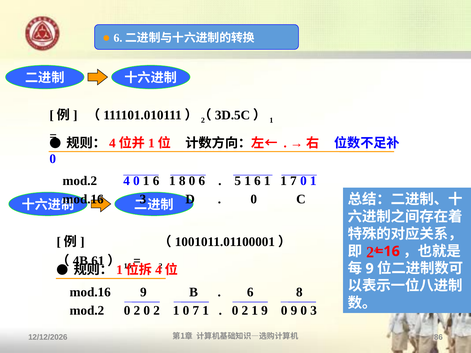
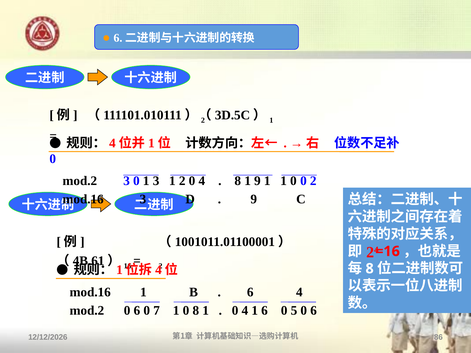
mod.2 4: 4 -> 3
0 1 6: 6 -> 3
1 8: 8 -> 2
6 at (202, 181): 6 -> 4
5 at (238, 181): 5 -> 8
6 at (257, 181): 6 -> 9
1 1 7: 7 -> 0
1 at (313, 181): 1 -> 2
0 at (254, 199): 0 -> 9
9 at (370, 269): 9 -> 8
mod.16 9: 9 -> 1
6 8: 8 -> 4
mod.2 0 2: 2 -> 6
2 at (157, 311): 2 -> 7
0 7: 7 -> 8
2 at (245, 311): 2 -> 4
9 at (265, 311): 9 -> 6
0 9: 9 -> 5
3 at (314, 311): 3 -> 6
